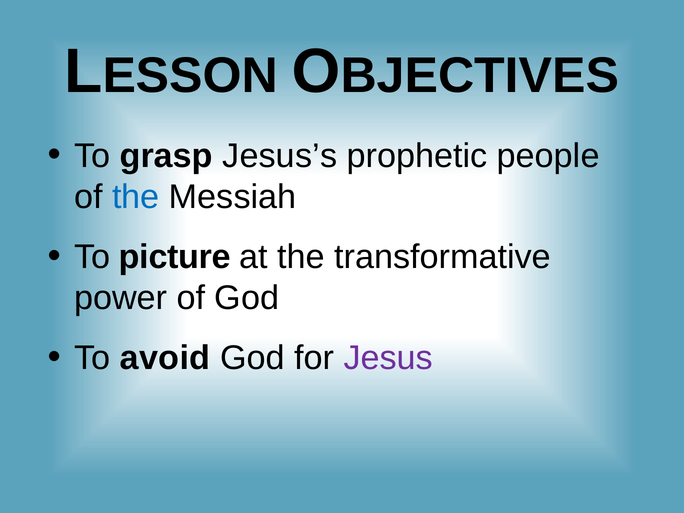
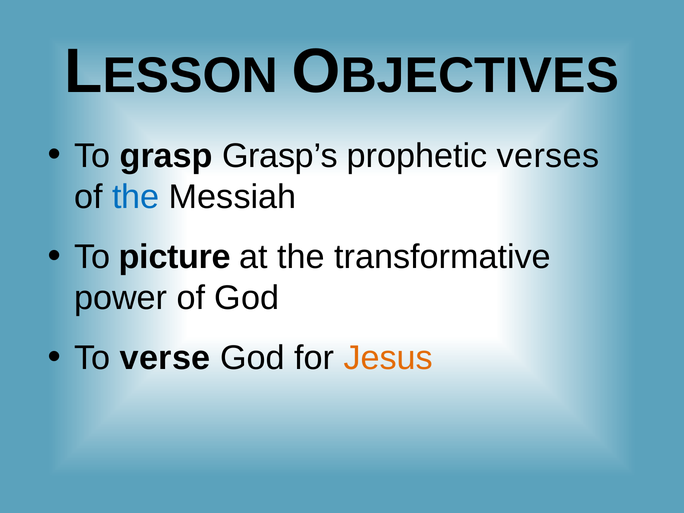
Jesus’s: Jesus’s -> Grasp’s
people: people -> verses
avoid: avoid -> verse
Jesus colour: purple -> orange
